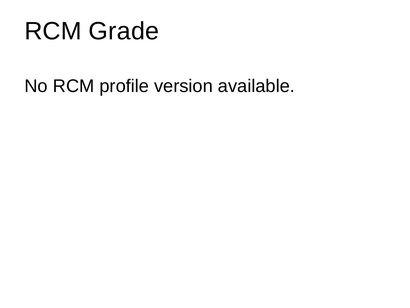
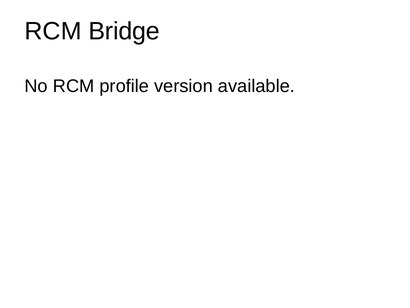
Grade: Grade -> Bridge
